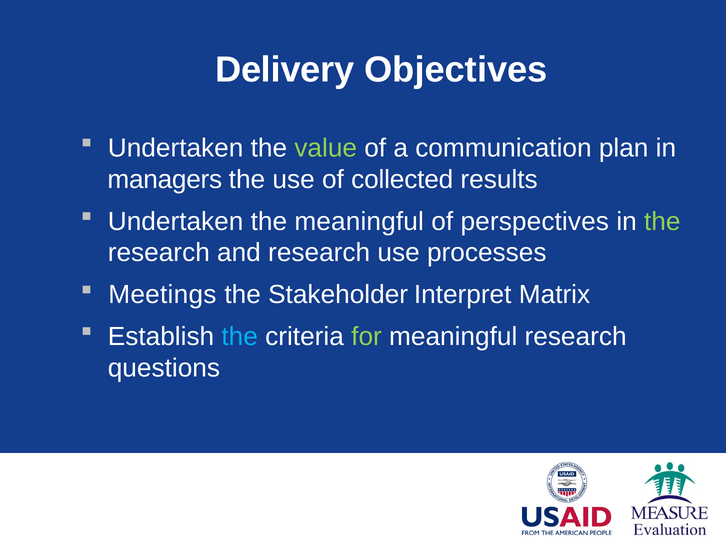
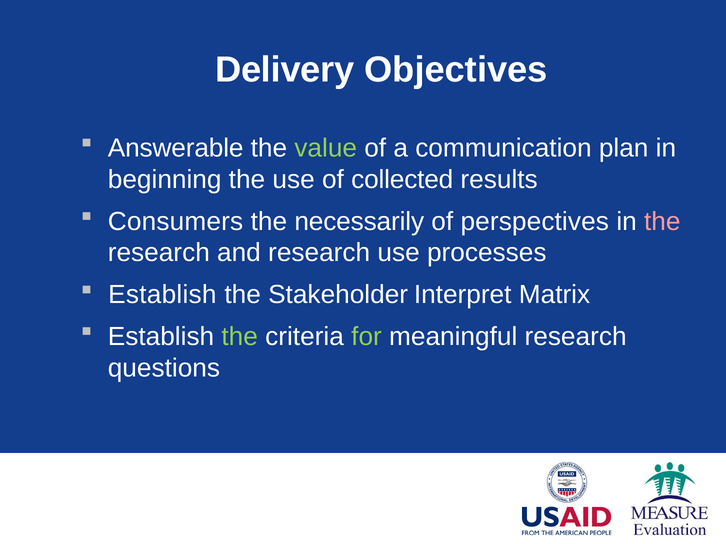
Undertaken at (176, 148): Undertaken -> Answerable
managers: managers -> beginning
Undertaken at (176, 222): Undertaken -> Consumers
the meaningful: meaningful -> necessarily
the at (662, 222) colour: light green -> pink
Meetings at (162, 295): Meetings -> Establish
the at (240, 337) colour: light blue -> light green
